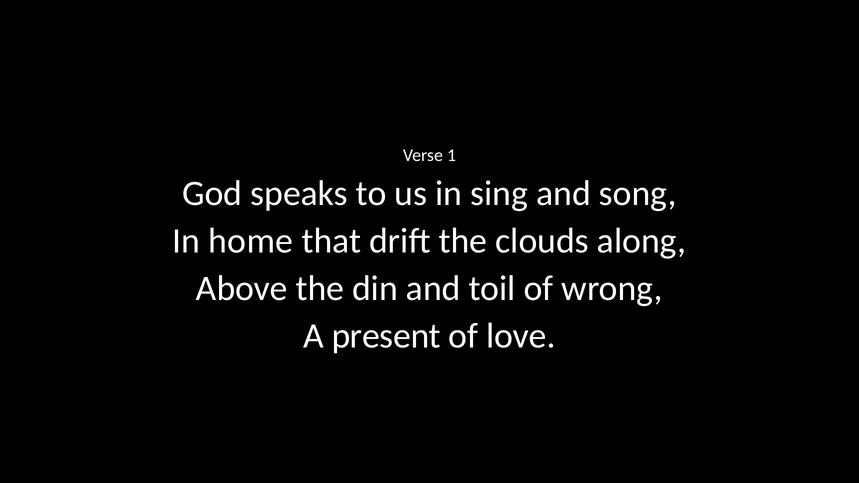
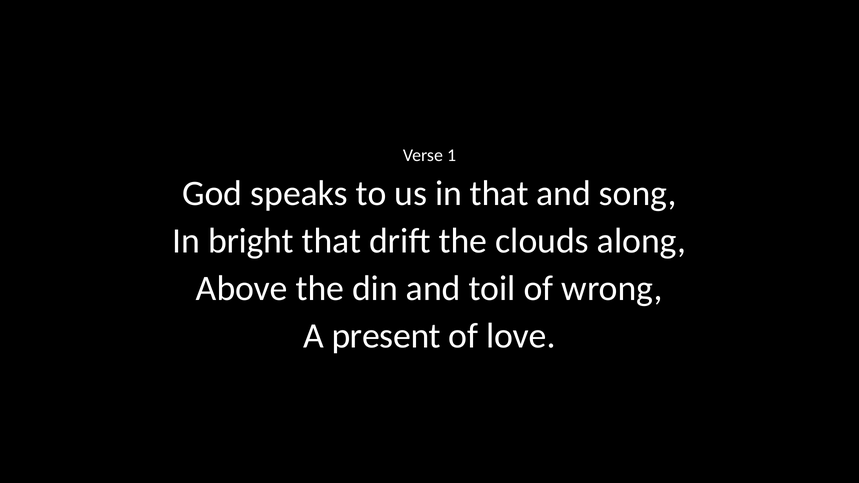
in sing: sing -> that
home: home -> bright
